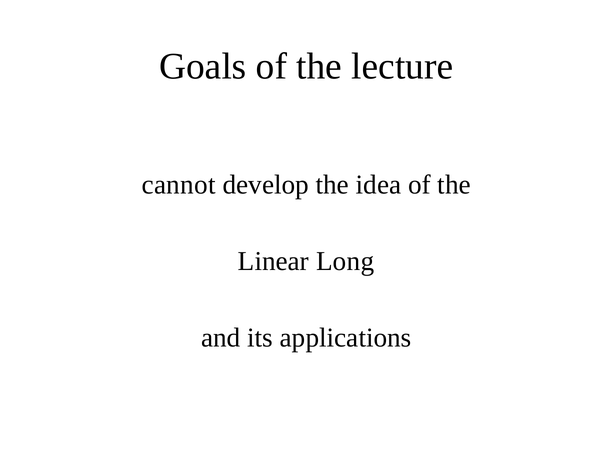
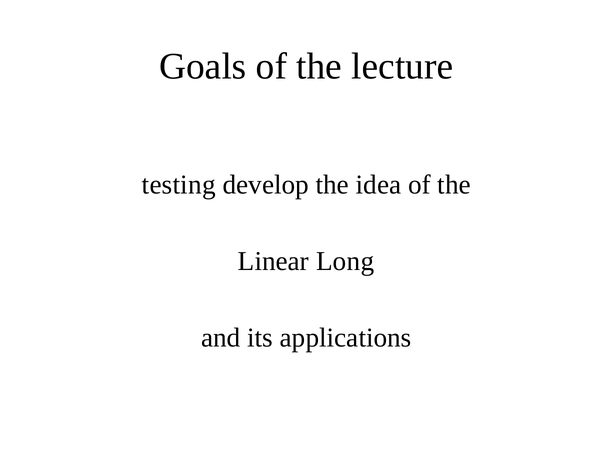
cannot: cannot -> testing
